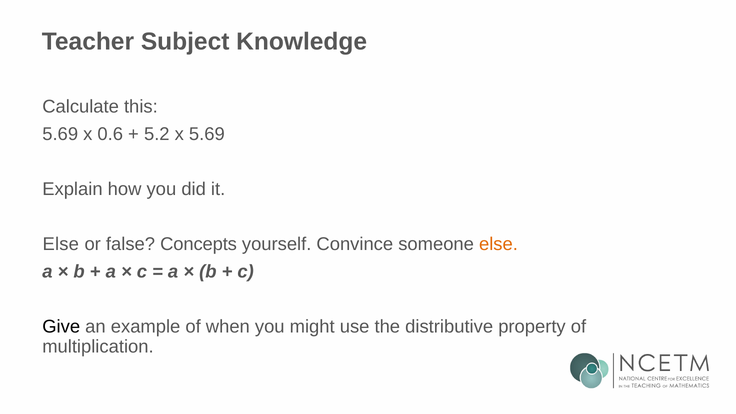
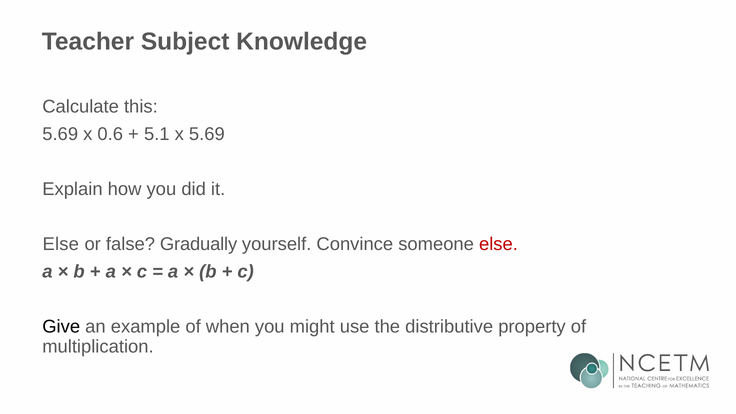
5.2: 5.2 -> 5.1
Concepts: Concepts -> Gradually
else at (498, 244) colour: orange -> red
